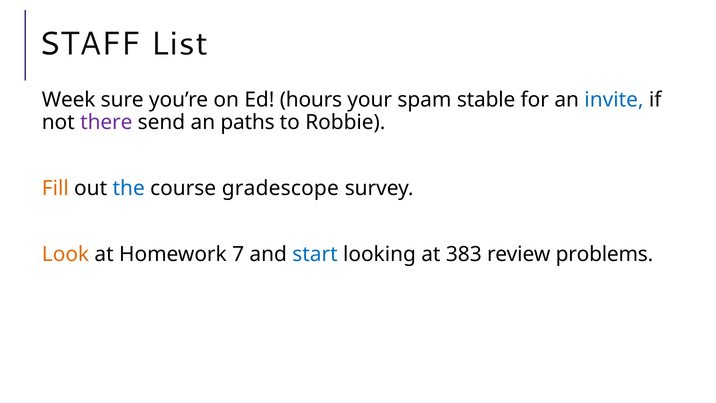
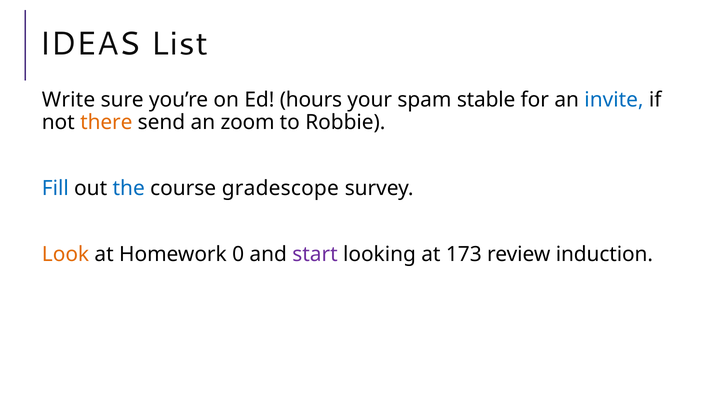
STAFF: STAFF -> IDEAS
Week: Week -> Write
there colour: purple -> orange
paths: paths -> zoom
Fill colour: orange -> blue
7: 7 -> 0
start colour: blue -> purple
383: 383 -> 173
problems: problems -> induction
